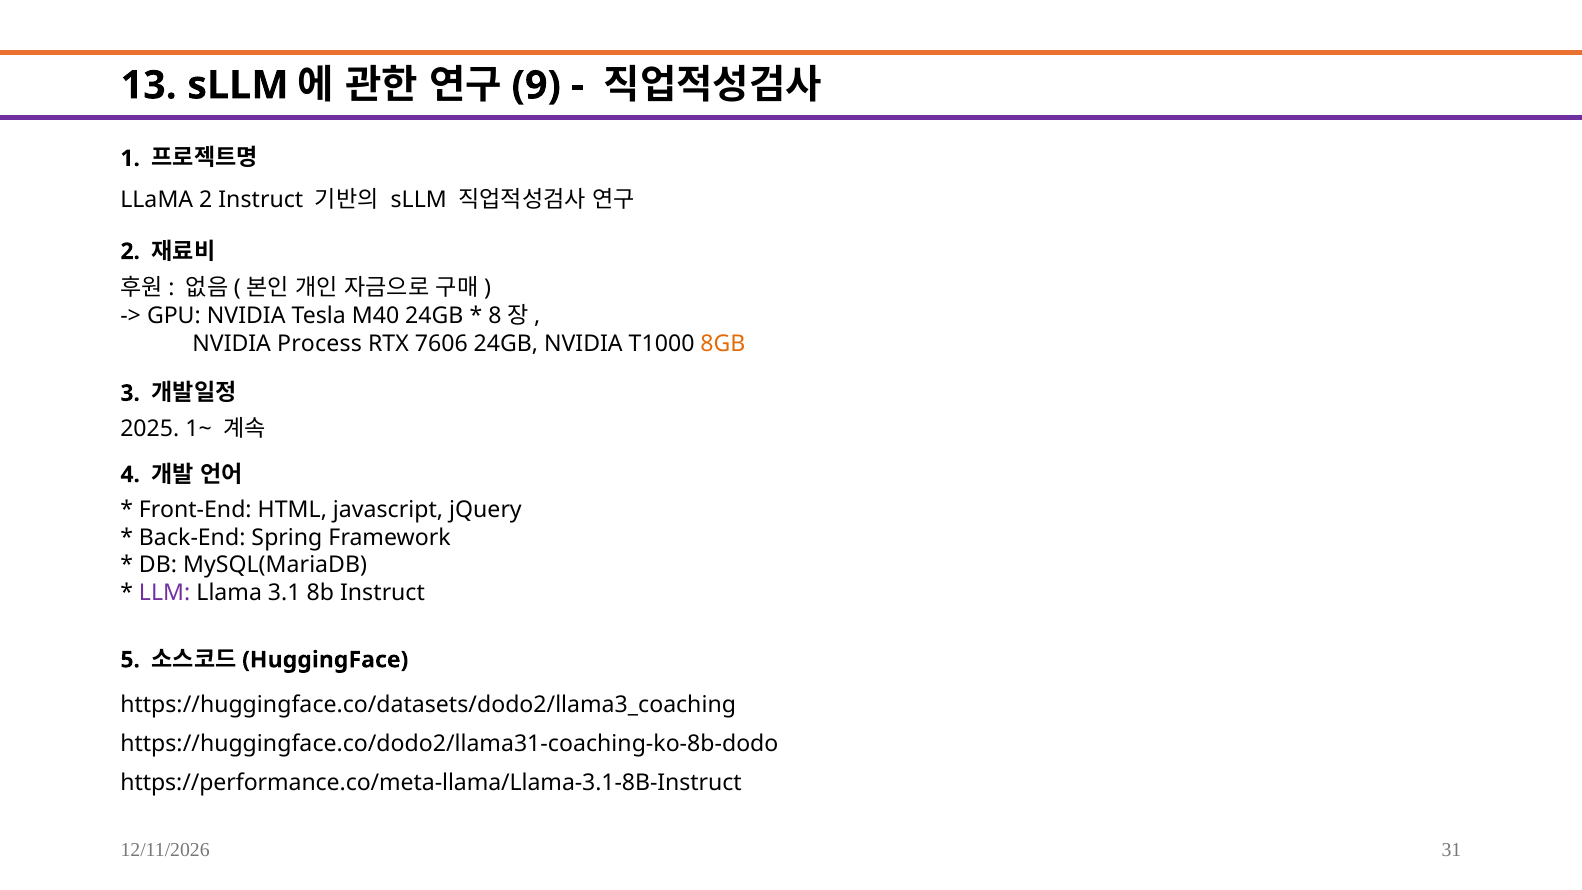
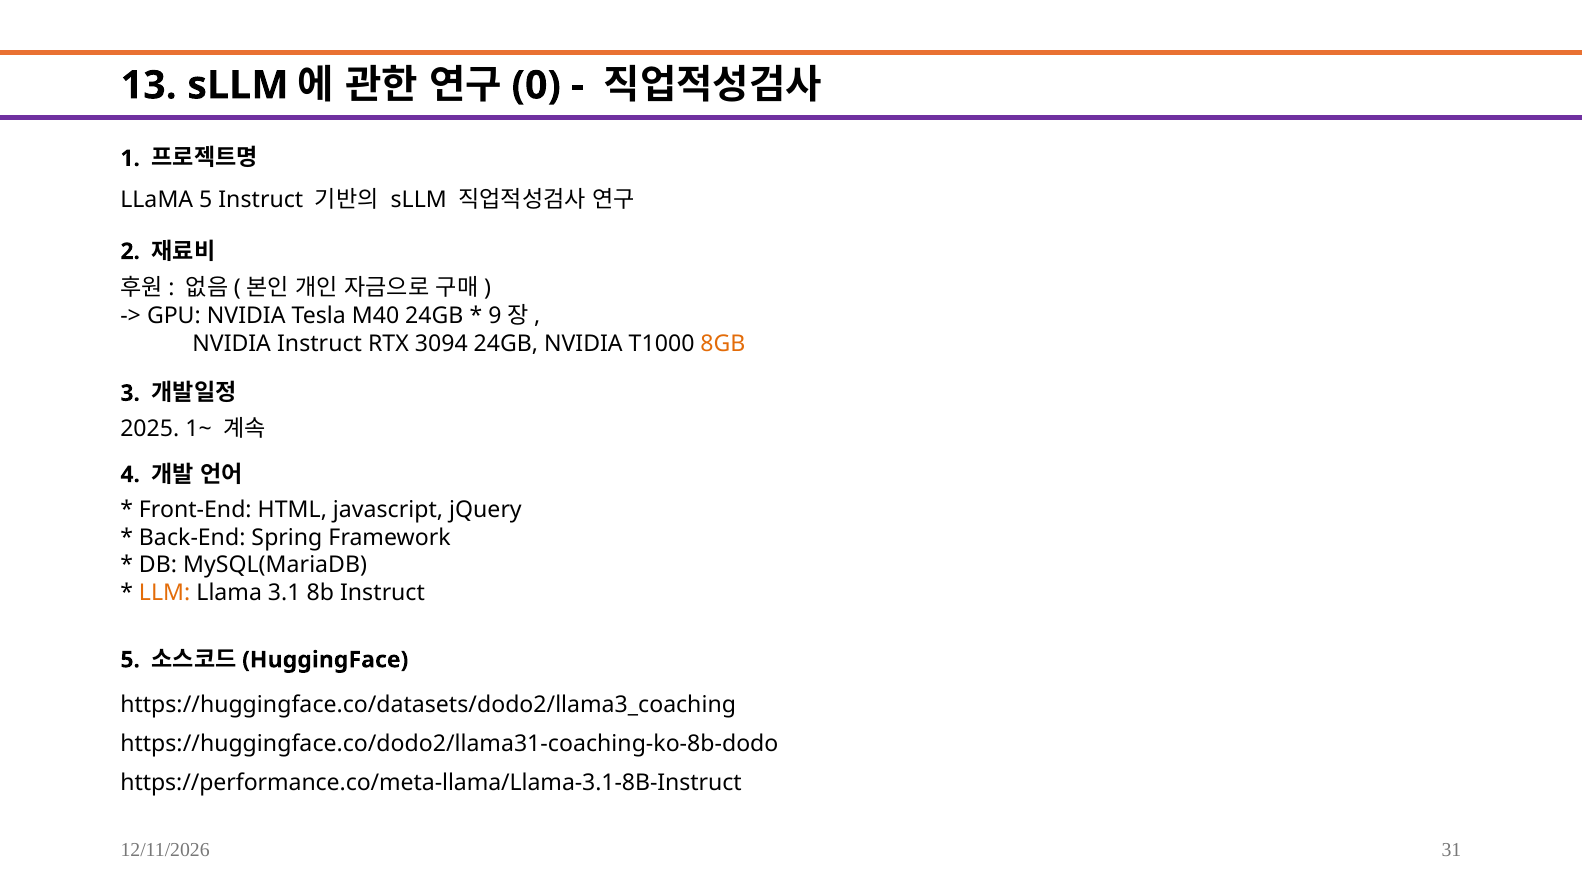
9: 9 -> 0
LLaMA 2: 2 -> 5
8: 8 -> 9
NVIDIA Process: Process -> Instruct
7606: 7606 -> 3094
LLM colour: purple -> orange
